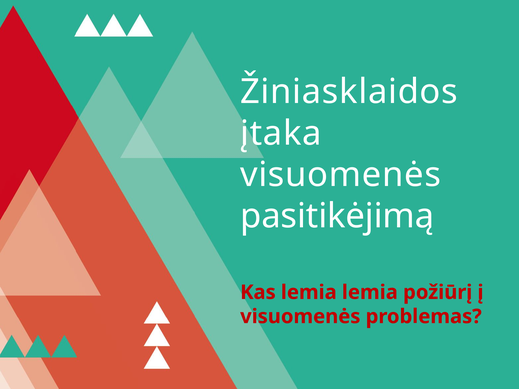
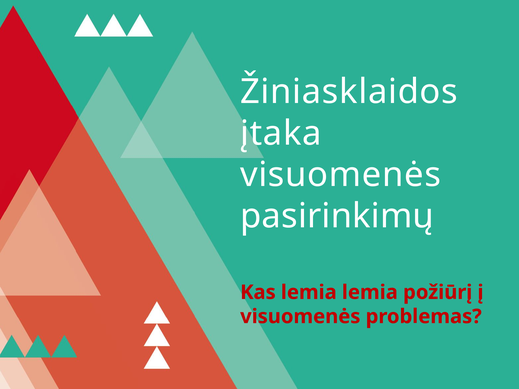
pasitikėjimą: pasitikėjimą -> pasirinkimų
